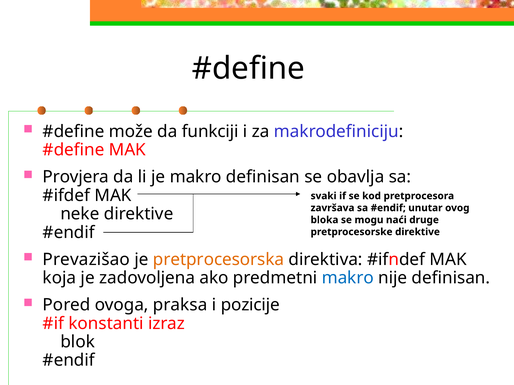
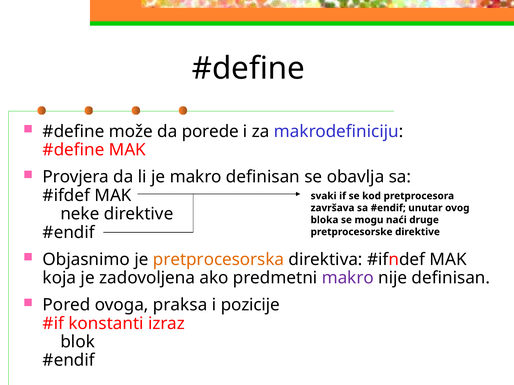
funkciji: funkciji -> porede
Prevazišao: Prevazišao -> Objasnimo
makro at (348, 278) colour: blue -> purple
